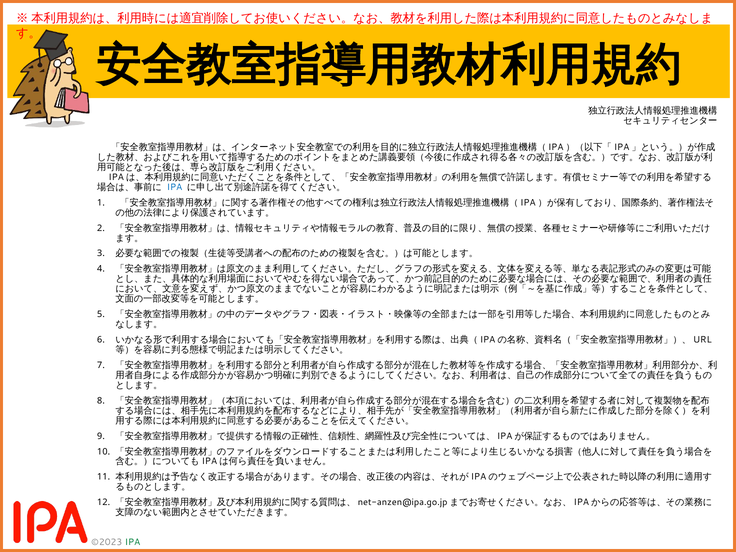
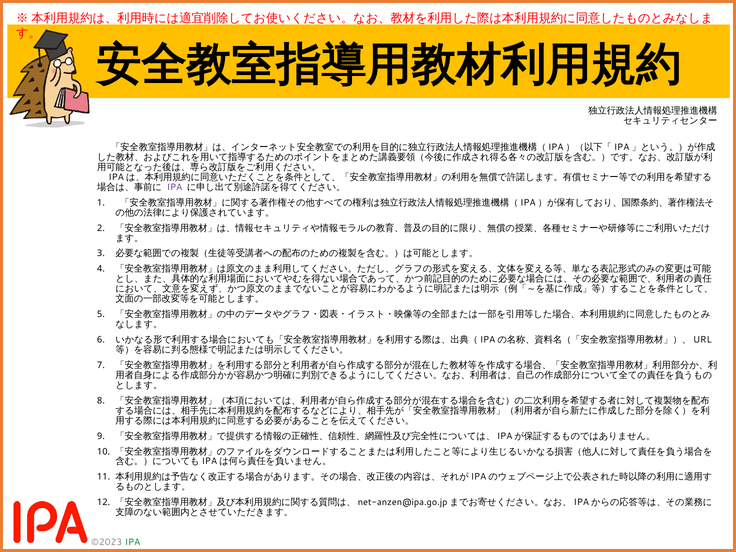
IPA at (175, 187) colour: blue -> purple
